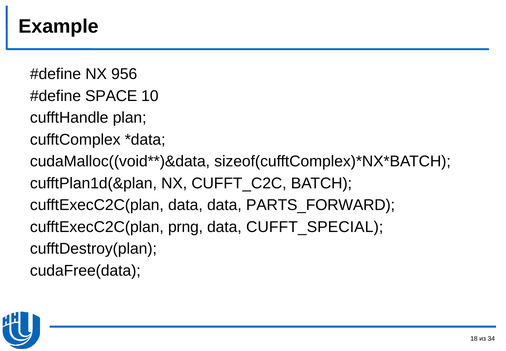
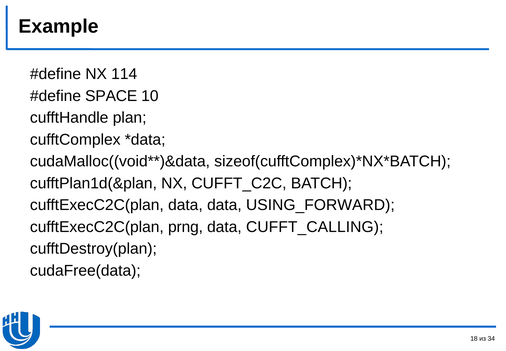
956: 956 -> 114
PARTS_FORWARD: PARTS_FORWARD -> USING_FORWARD
CUFFT_SPECIAL: CUFFT_SPECIAL -> CUFFT_CALLING
